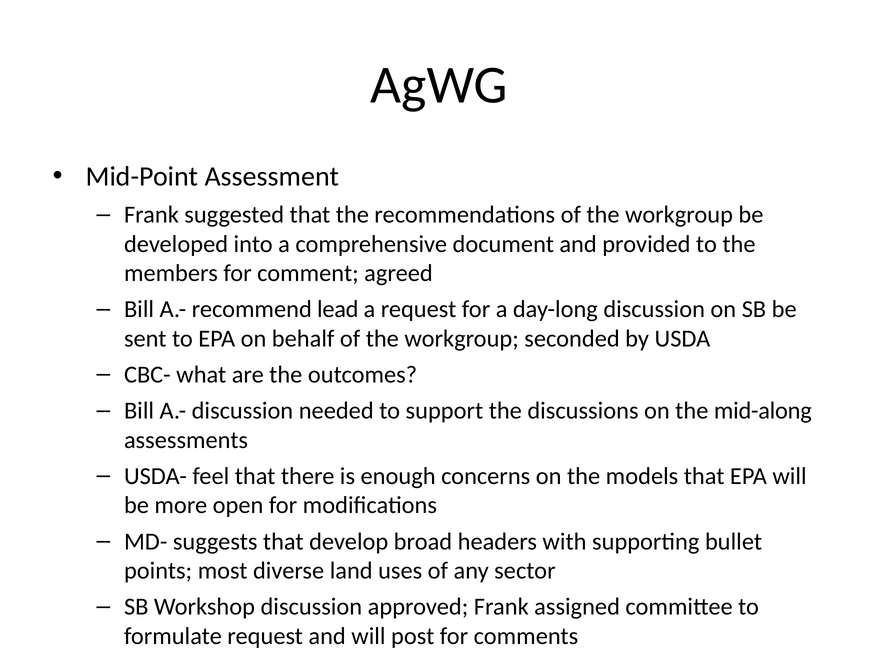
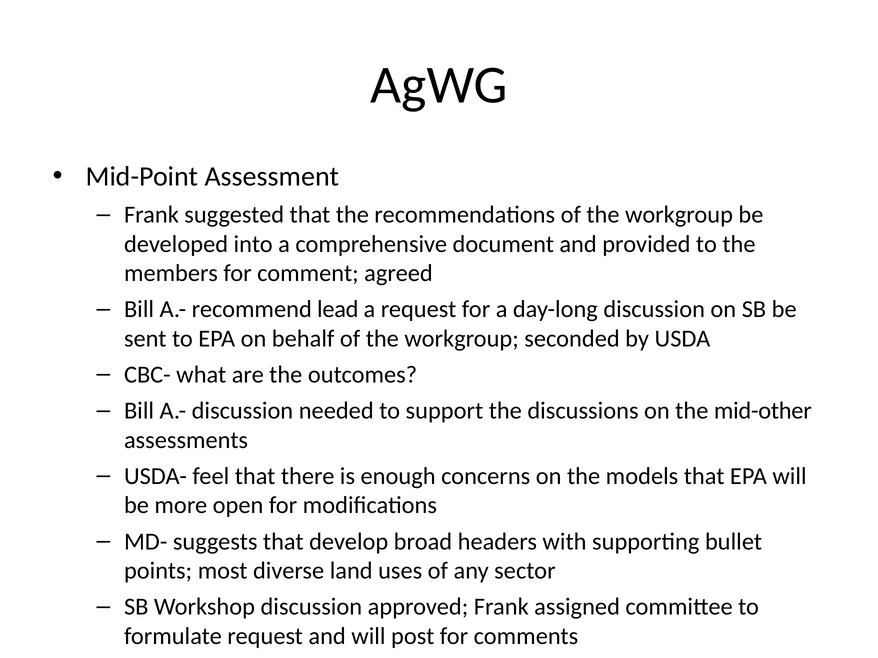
mid-along: mid-along -> mid-other
